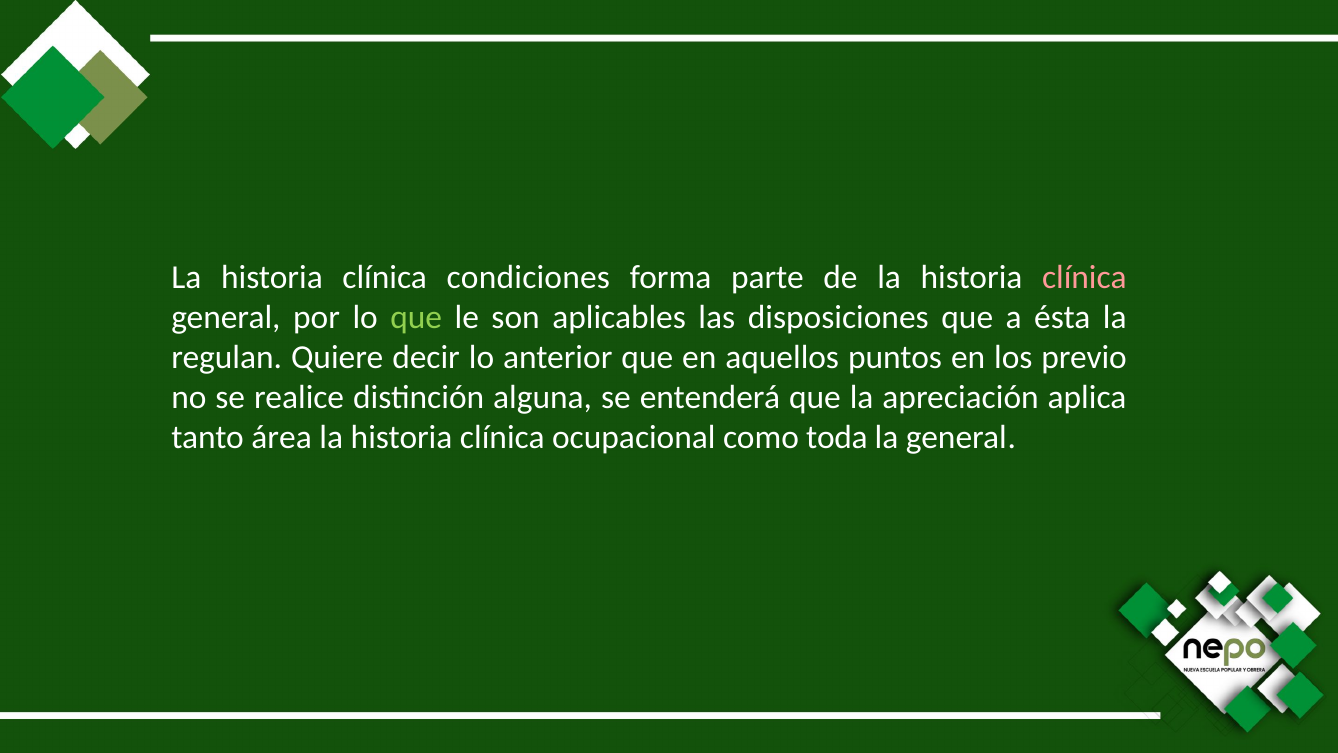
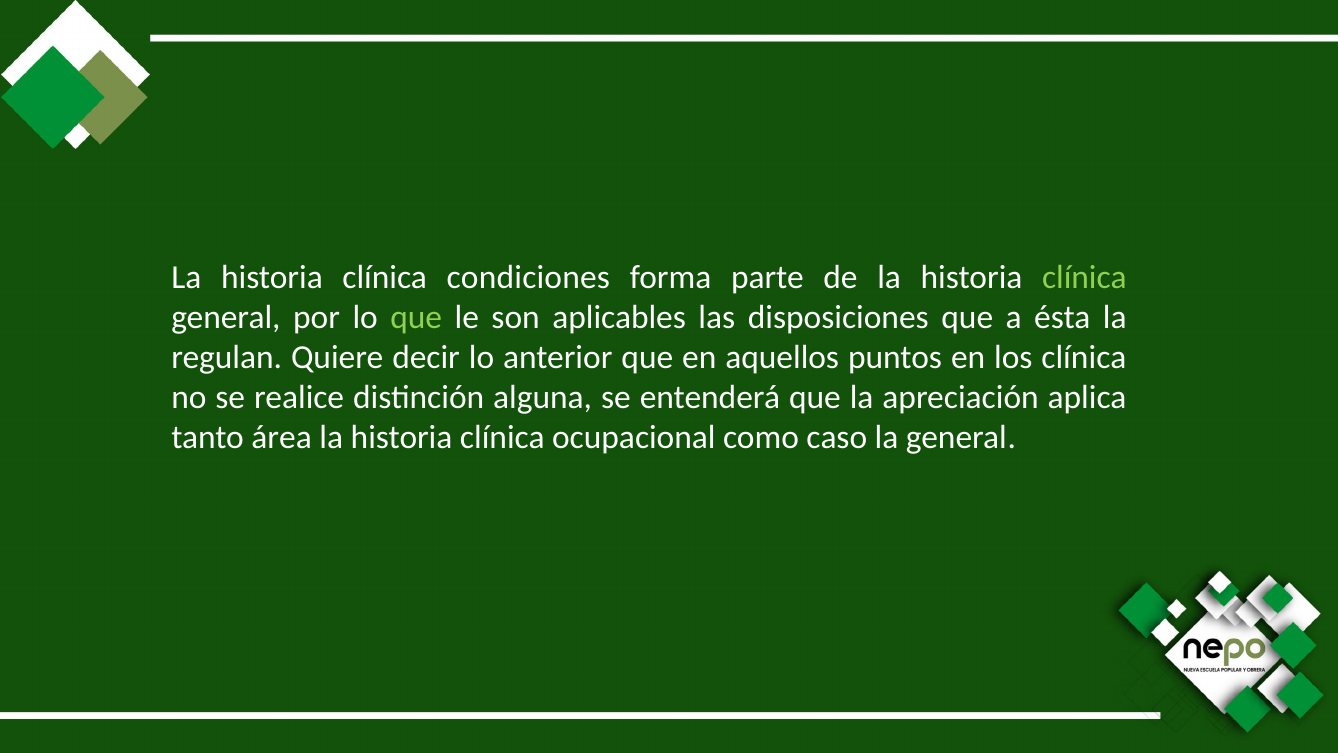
clínica at (1084, 277) colour: pink -> light green
los previo: previo -> clínica
toda: toda -> caso
